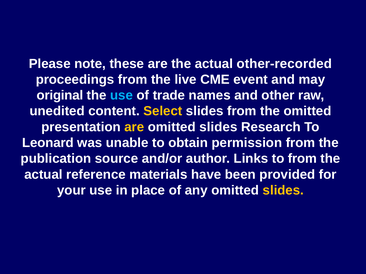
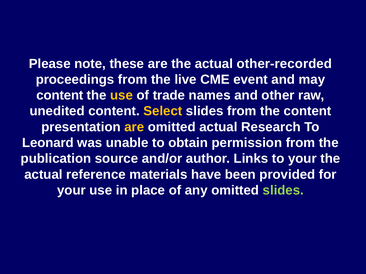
original at (60, 95): original -> content
use at (122, 95) colour: light blue -> yellow
the omitted: omitted -> content
slides at (218, 127): slides -> actual
to from: from -> your
slides at (283, 191) colour: yellow -> light green
